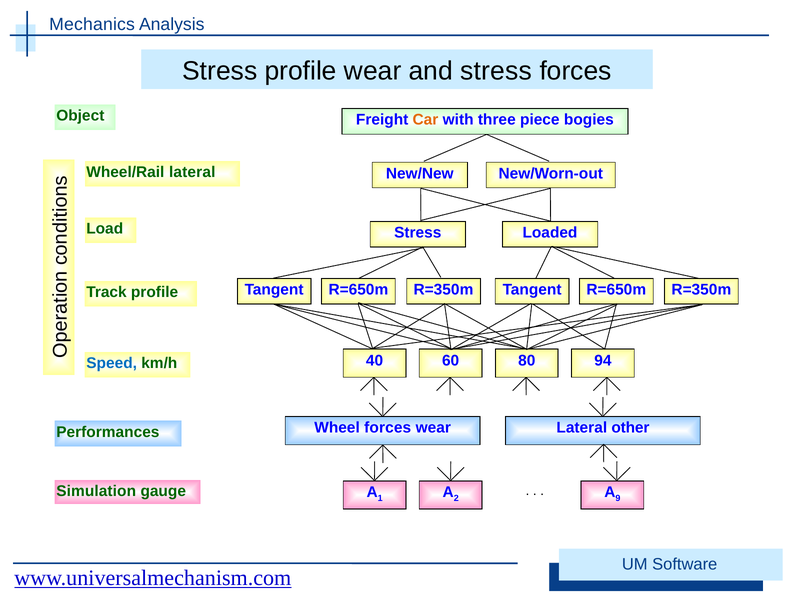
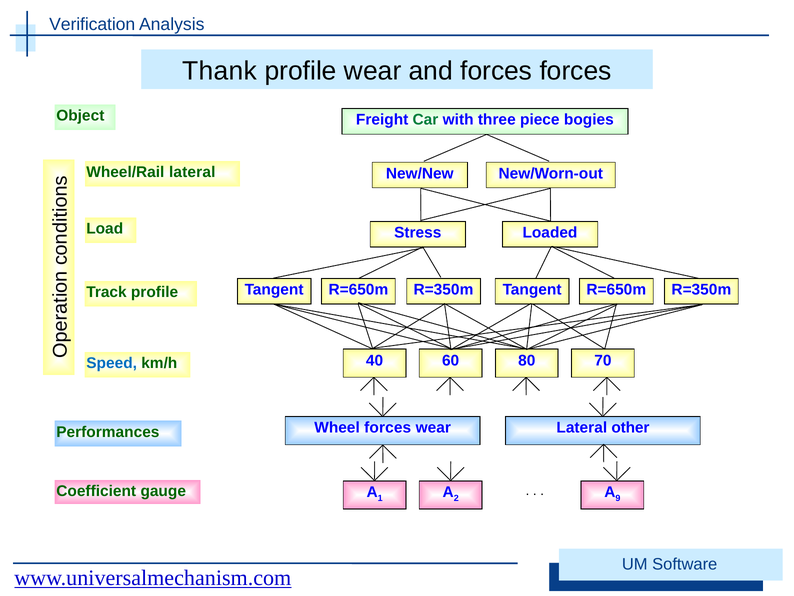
Mechanics: Mechanics -> Verification
Stress at (220, 71): Stress -> Thank
and stress: stress -> forces
Car colour: orange -> green
94: 94 -> 70
Simulation: Simulation -> Coefficient
